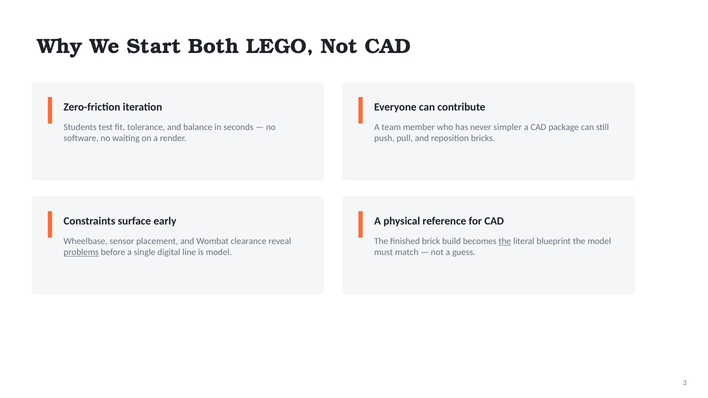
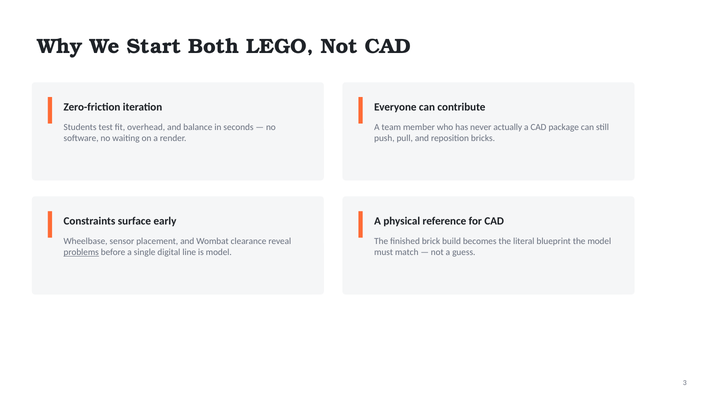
tolerance: tolerance -> overhead
simpler: simpler -> actually
the at (505, 241) underline: present -> none
